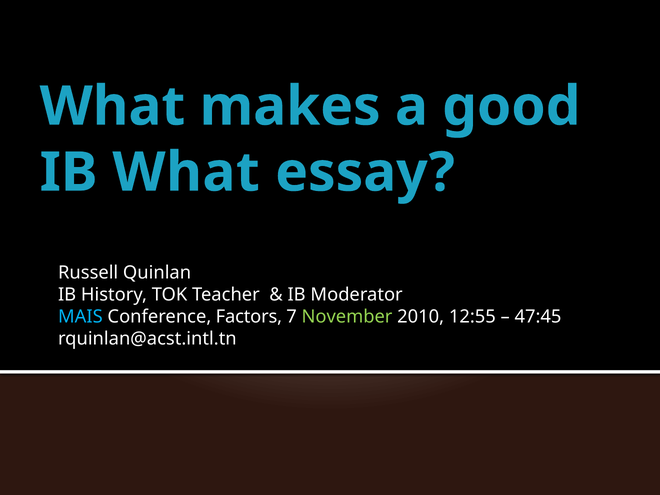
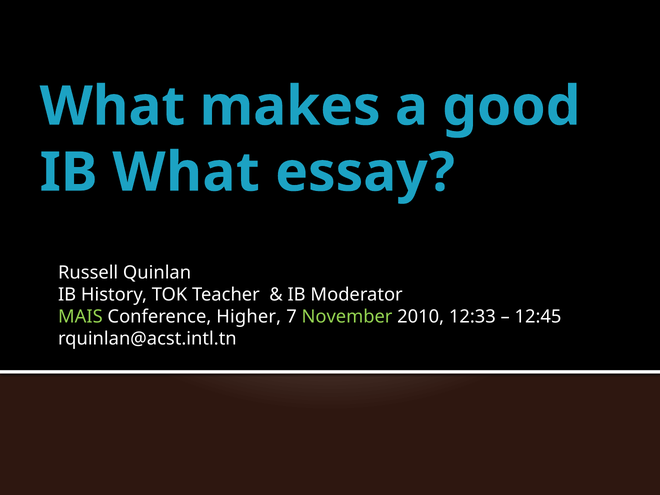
MAIS colour: light blue -> light green
Factors: Factors -> Higher
12:55: 12:55 -> 12:33
47:45: 47:45 -> 12:45
